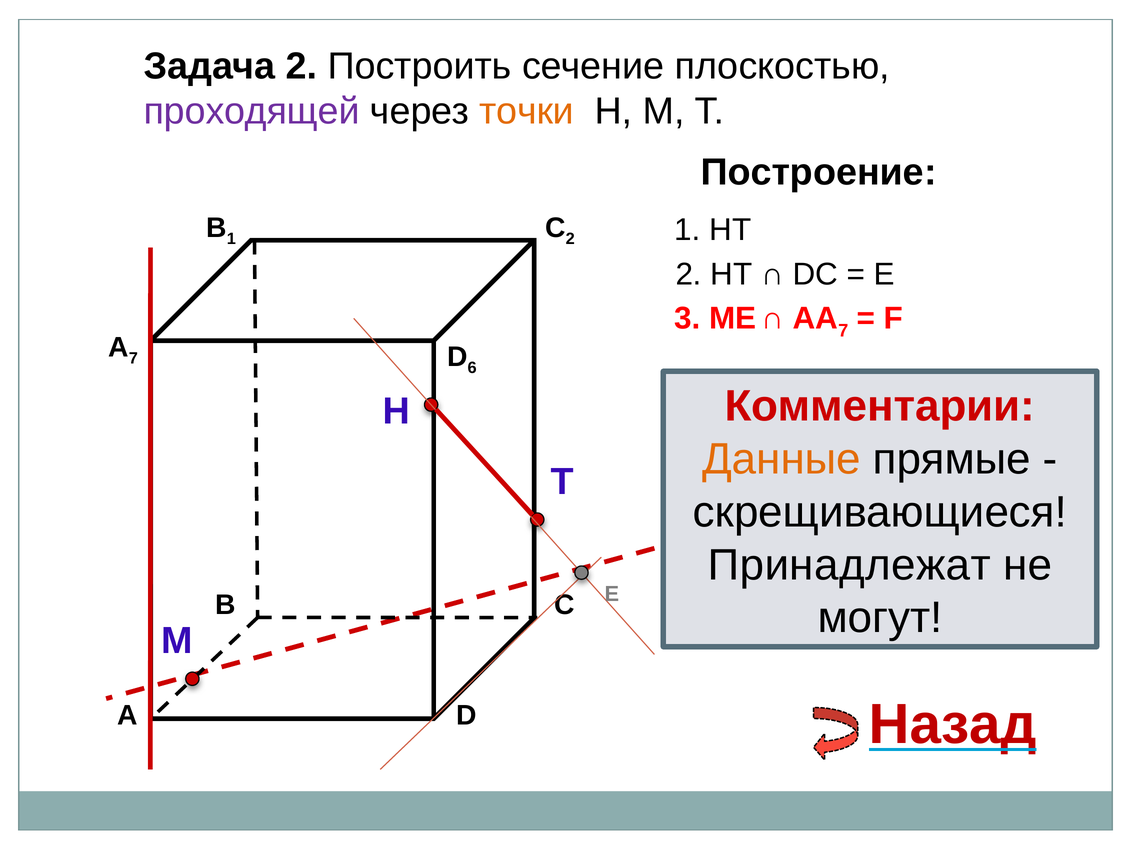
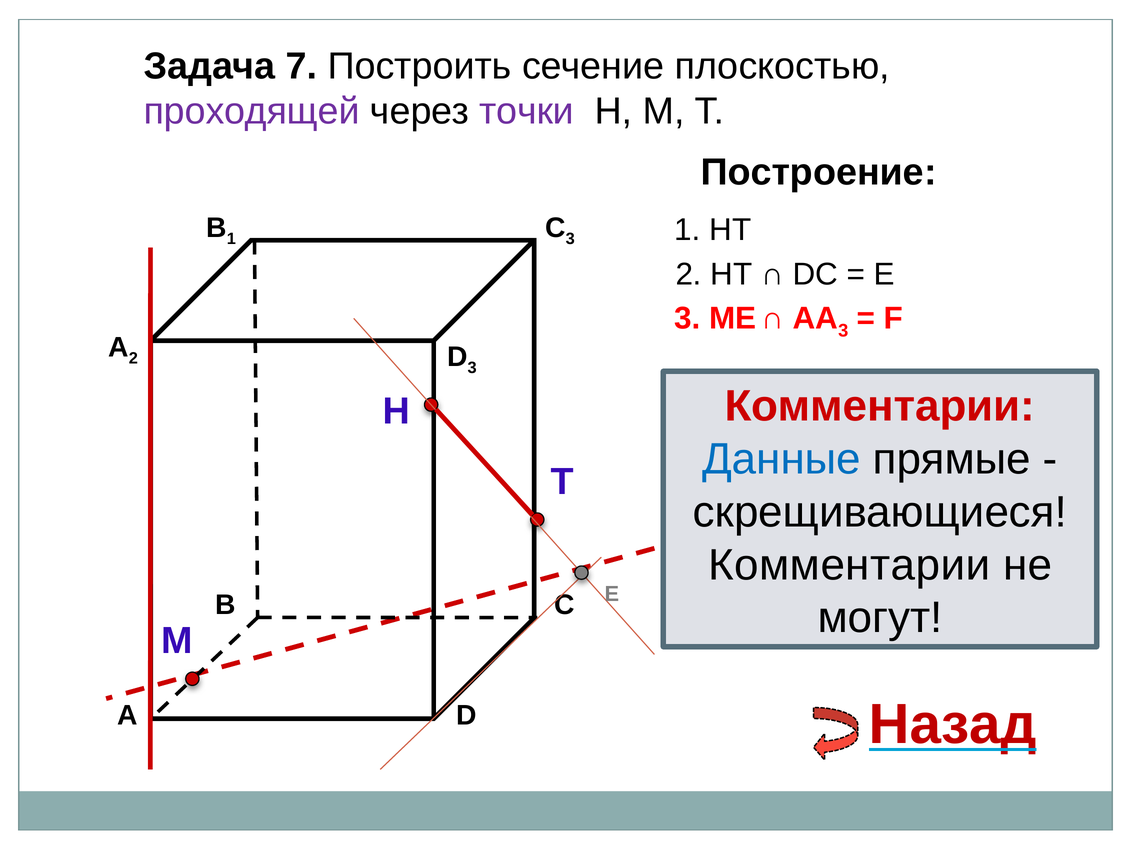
Задача 2: 2 -> 7
точки colour: orange -> purple
2 at (570, 239): 2 -> 3
7 at (843, 331): 7 -> 3
А 7: 7 -> 2
D 6: 6 -> 3
Данные colour: orange -> blue
Принадлежат at (849, 565): Принадлежат -> Комментарии
